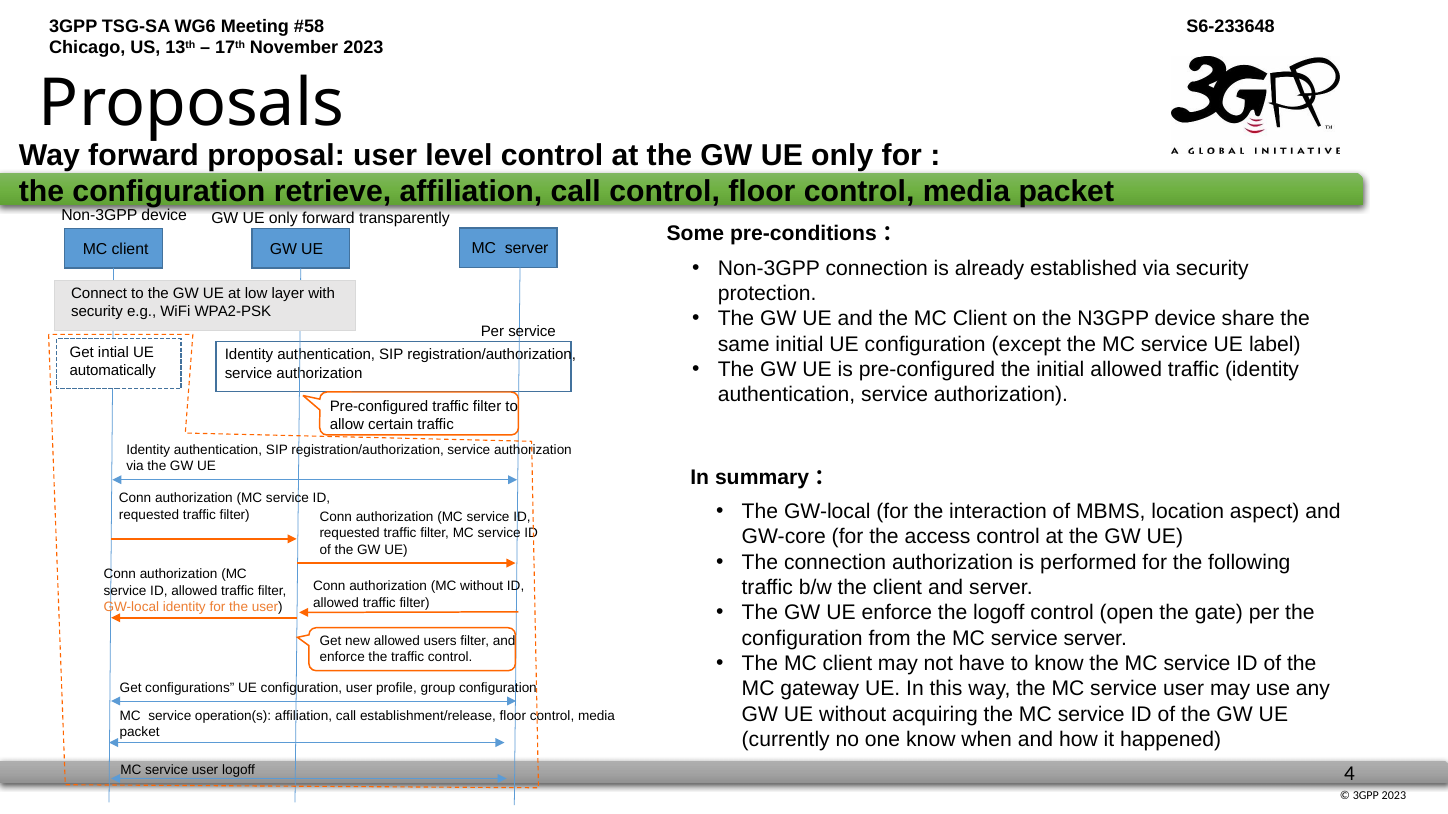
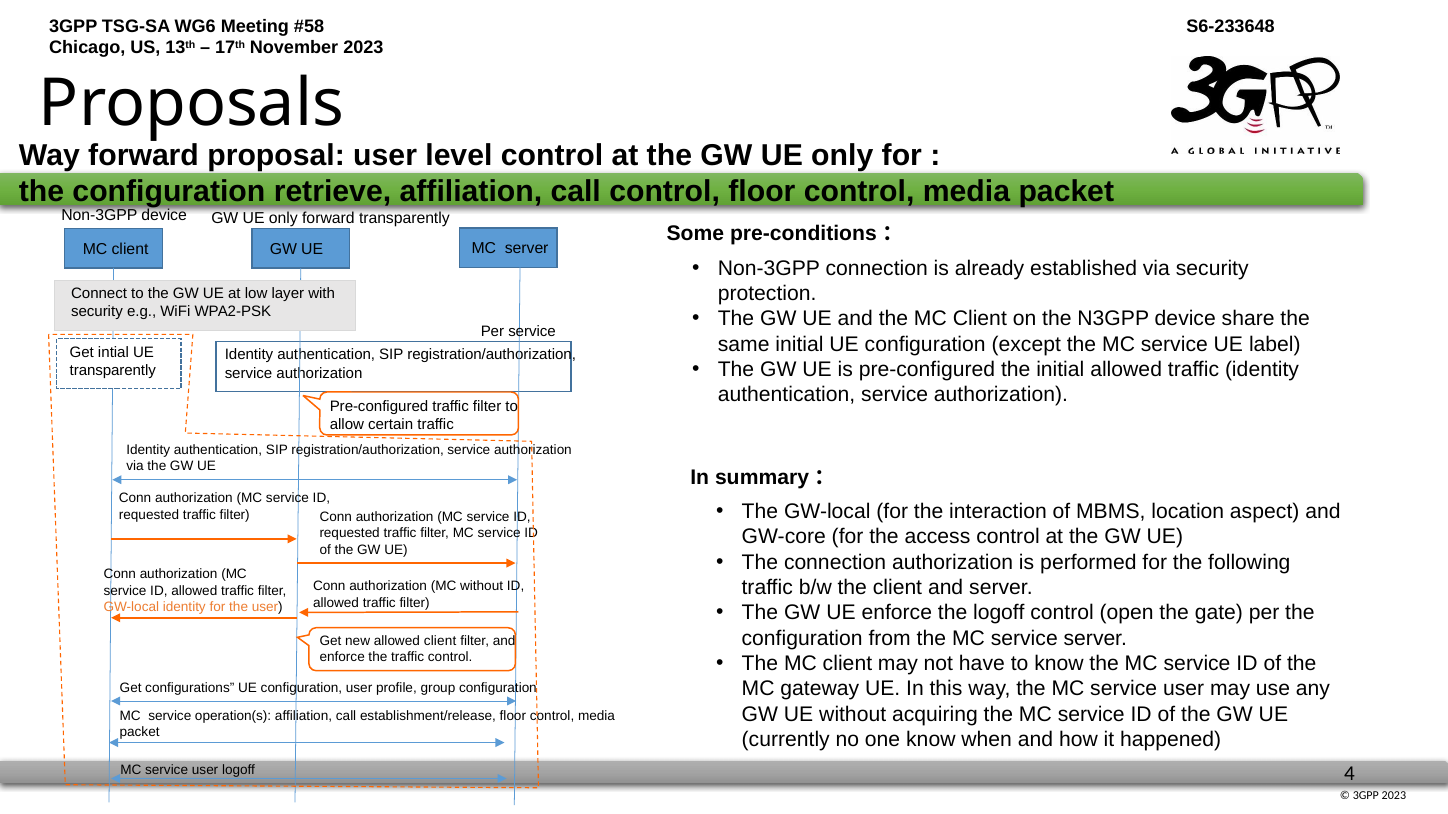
automatically at (113, 371): automatically -> transparently
allowed users: users -> client
